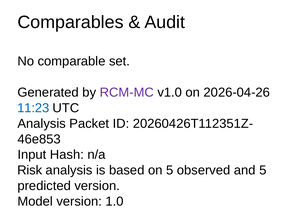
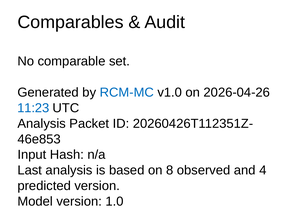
RCM-MC colour: purple -> blue
Risk: Risk -> Last
on 5: 5 -> 8
and 5: 5 -> 4
